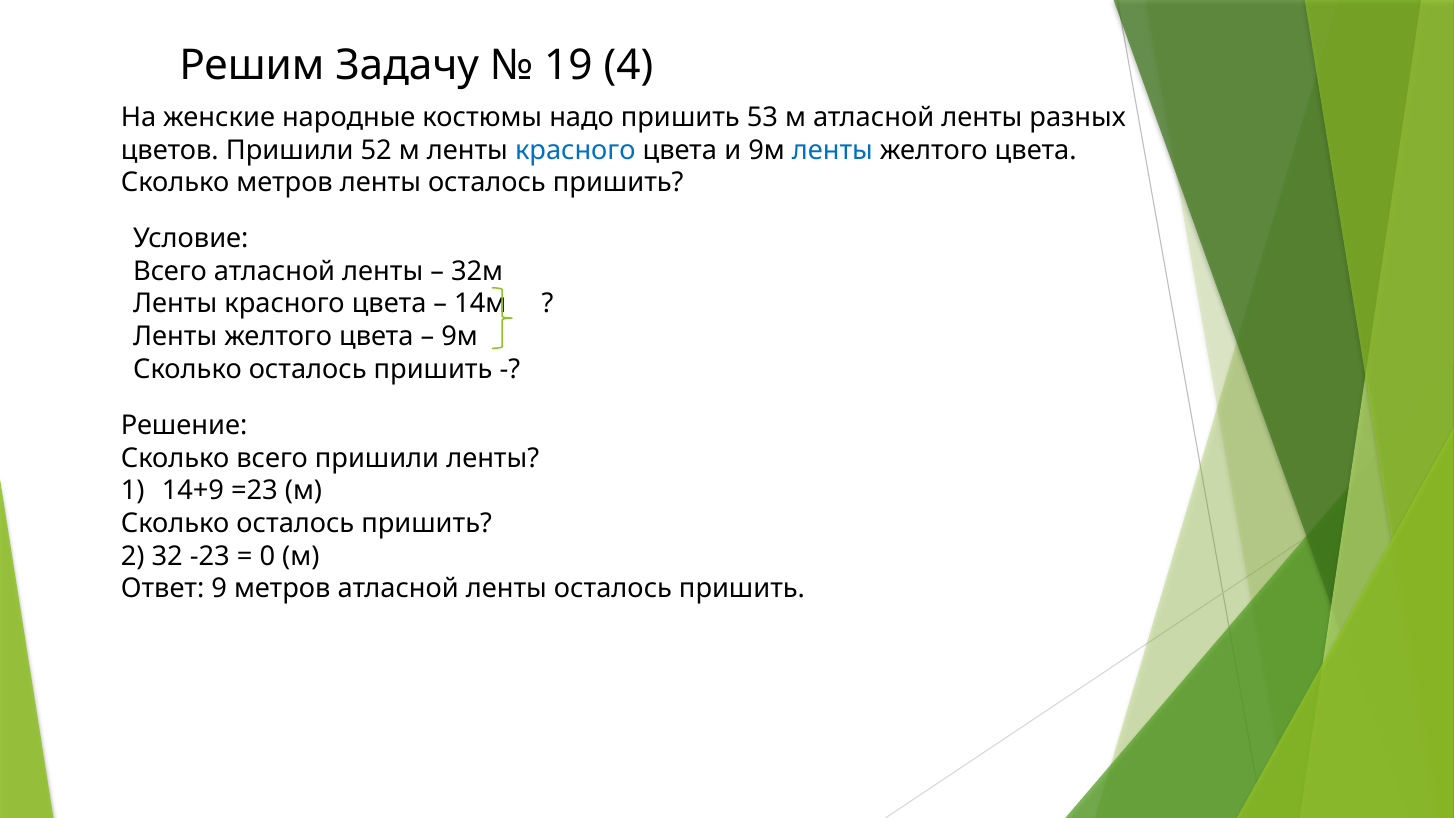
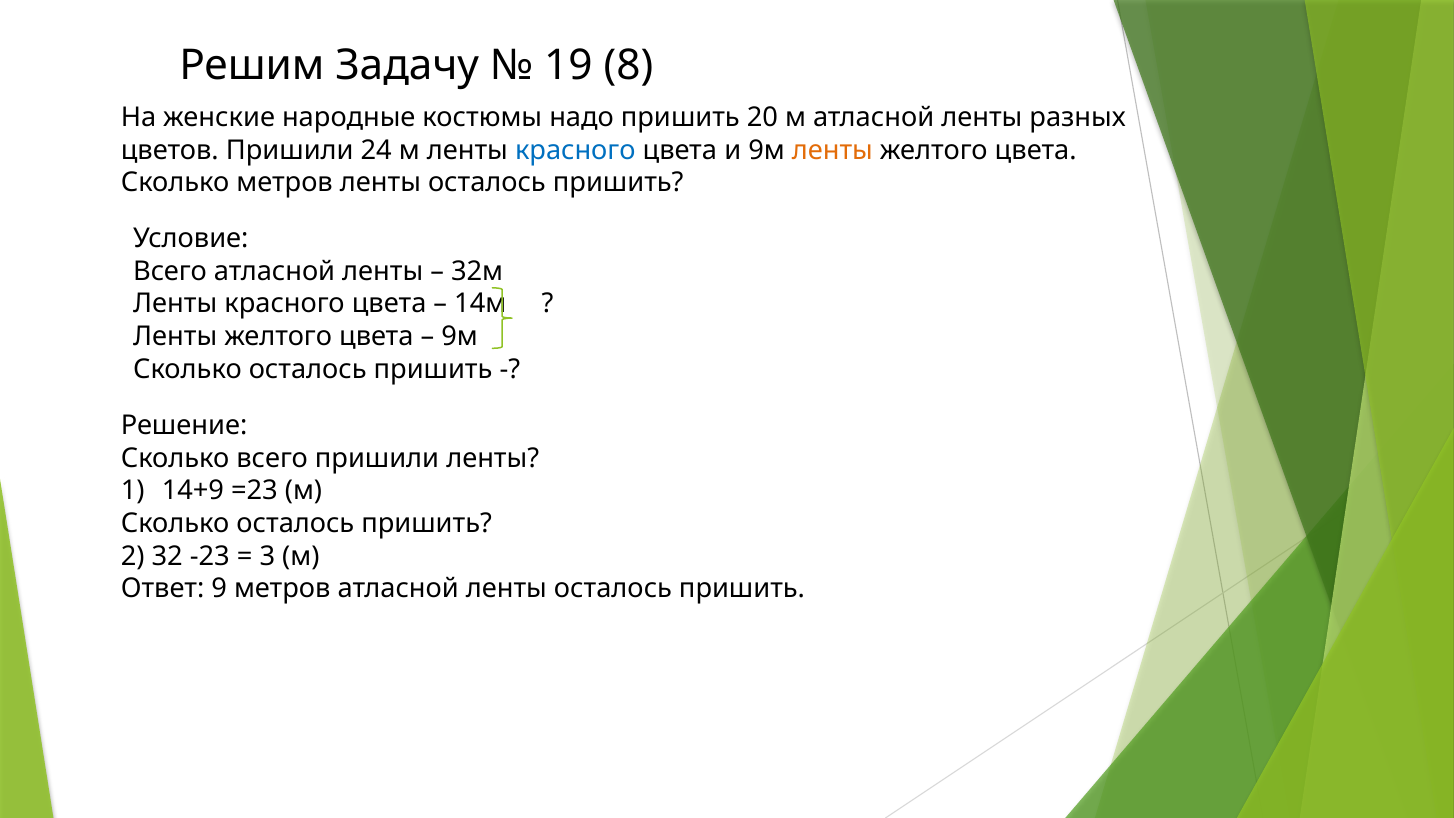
4: 4 -> 8
53: 53 -> 20
52: 52 -> 24
ленты at (832, 150) colour: blue -> orange
0: 0 -> 3
